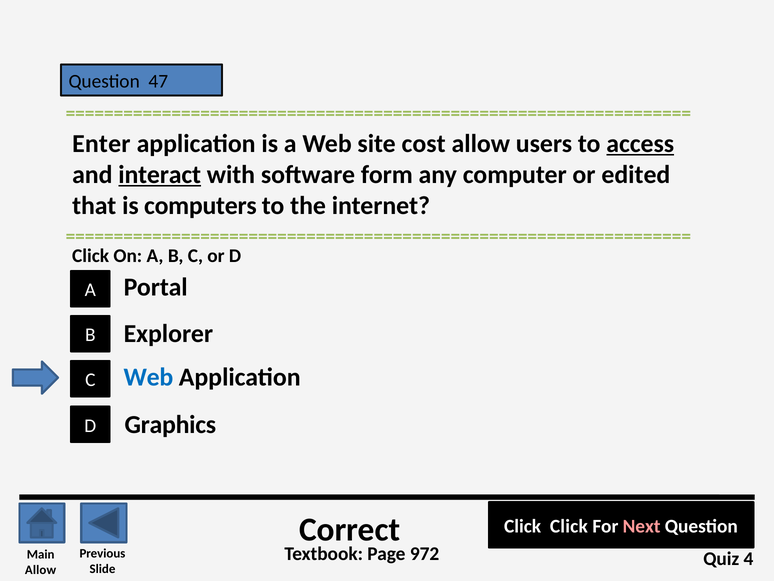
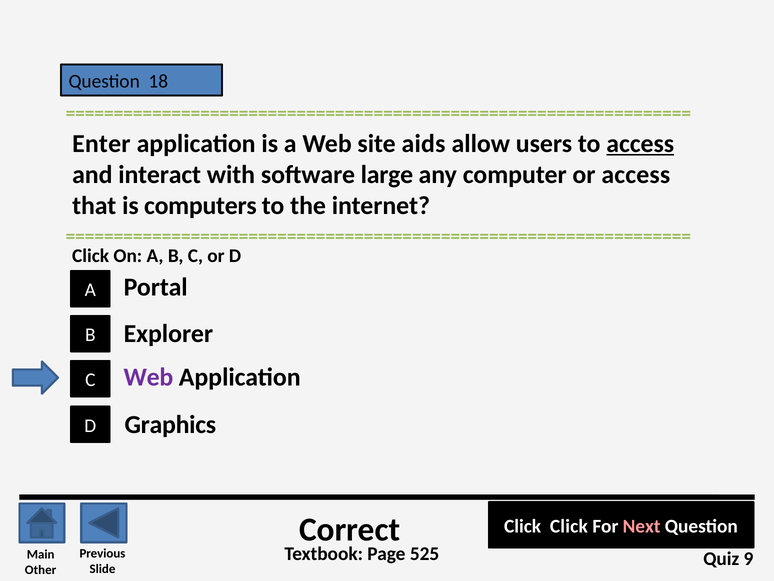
47: 47 -> 18
cost: cost -> aids
interact underline: present -> none
form: form -> large
or edited: edited -> access
Web at (148, 377) colour: blue -> purple
972: 972 -> 525
4: 4 -> 9
Allow at (41, 569): Allow -> Other
